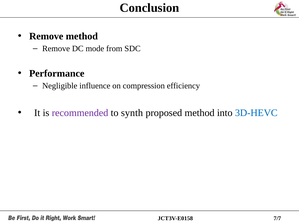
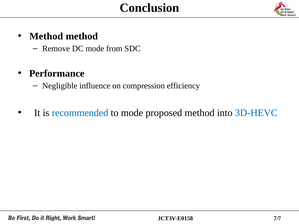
Remove at (46, 36): Remove -> Method
recommended colour: purple -> blue
to synth: synth -> mode
